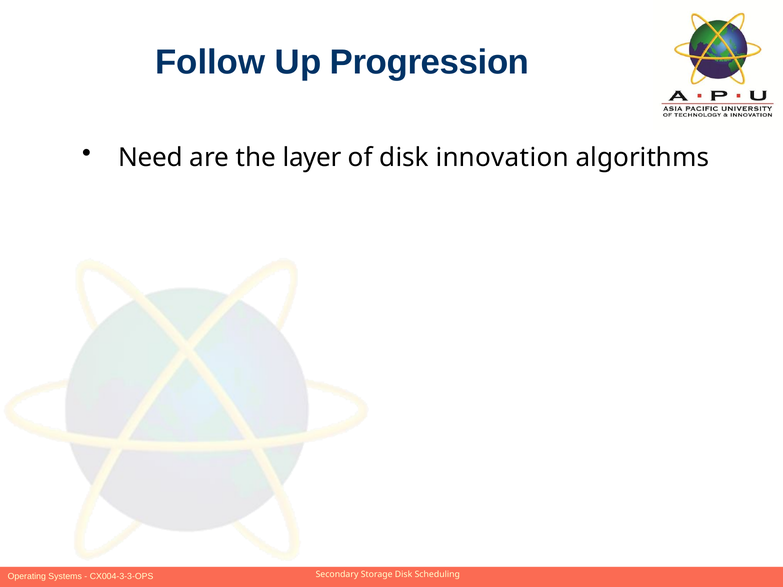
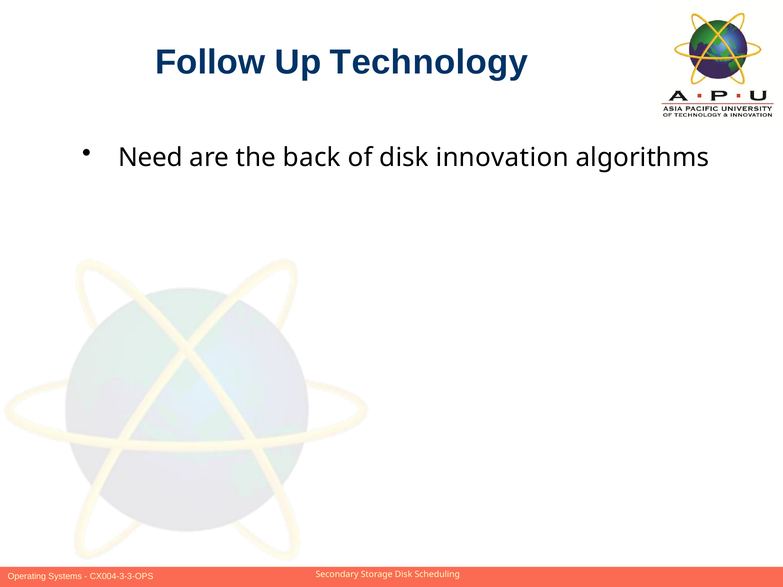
Progression: Progression -> Technology
layer: layer -> back
